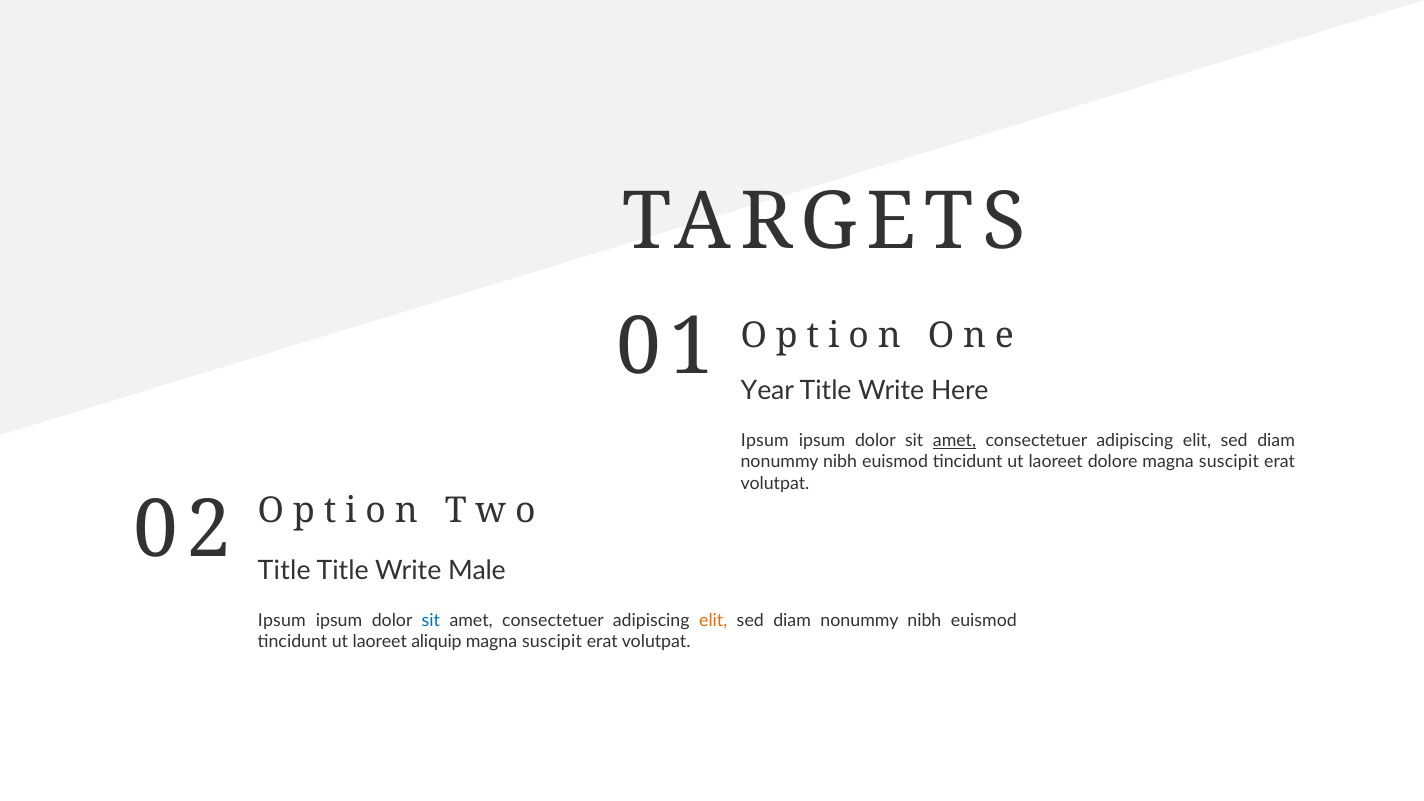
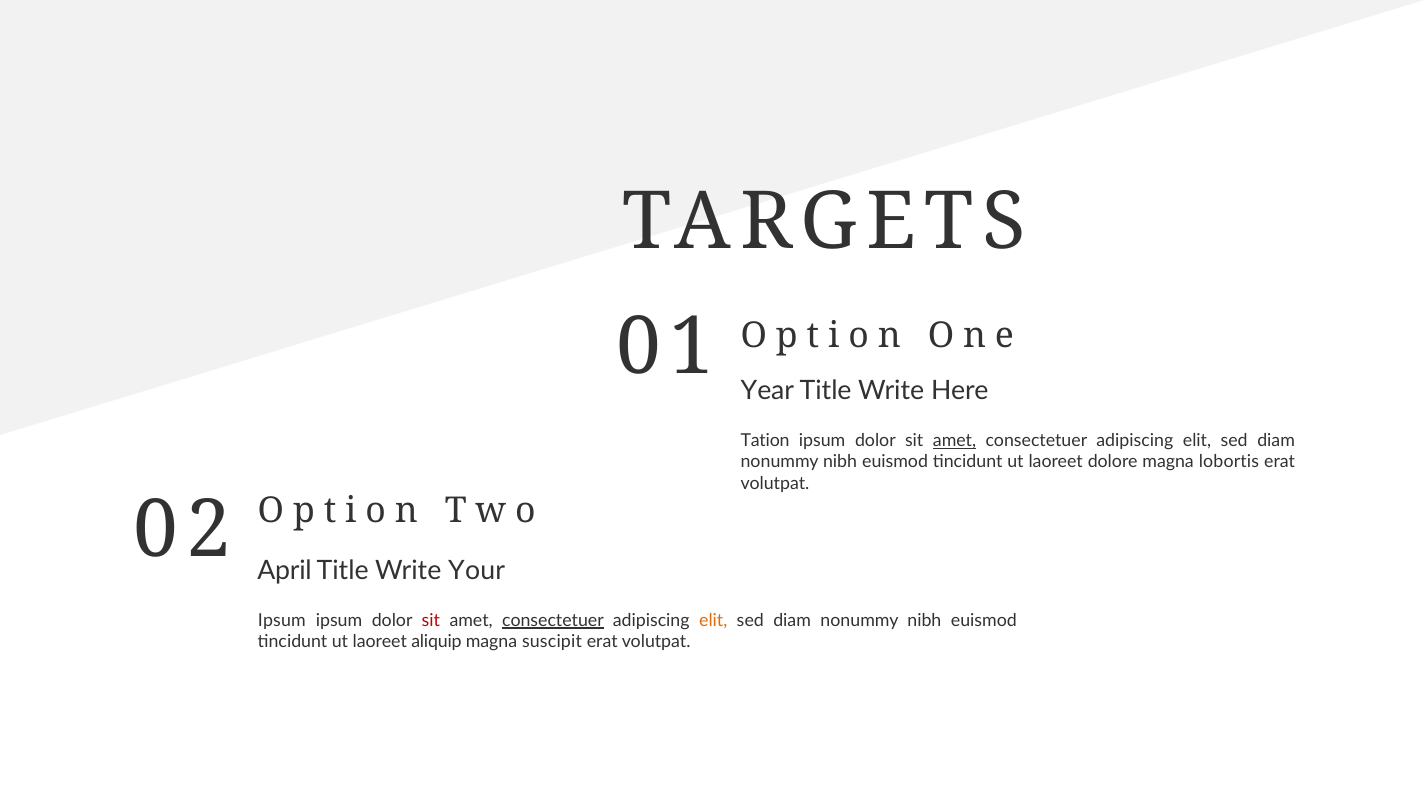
Ipsum at (765, 441): Ipsum -> Tation
dolore magna suscipit: suscipit -> lobortis
Title at (284, 571): Title -> April
Male: Male -> Your
sit at (431, 620) colour: blue -> red
consectetuer at (553, 620) underline: none -> present
